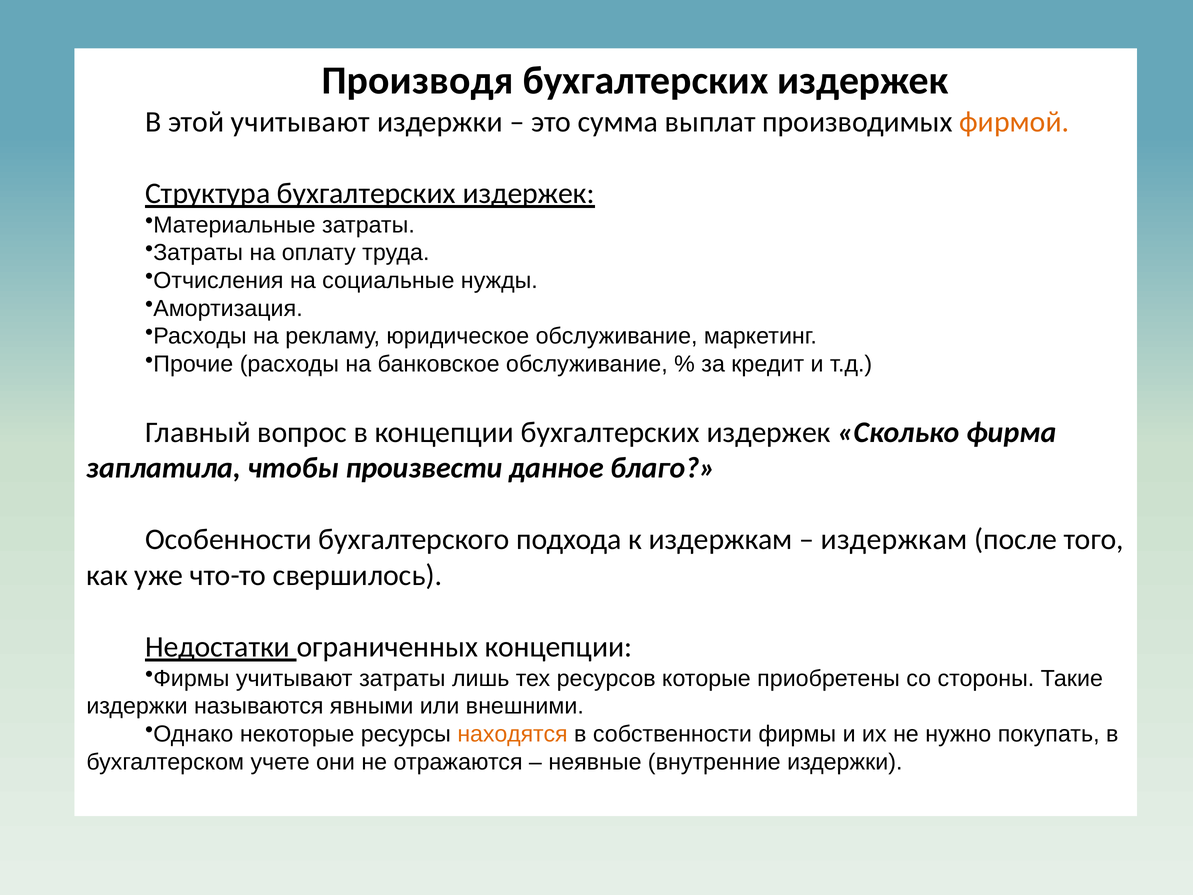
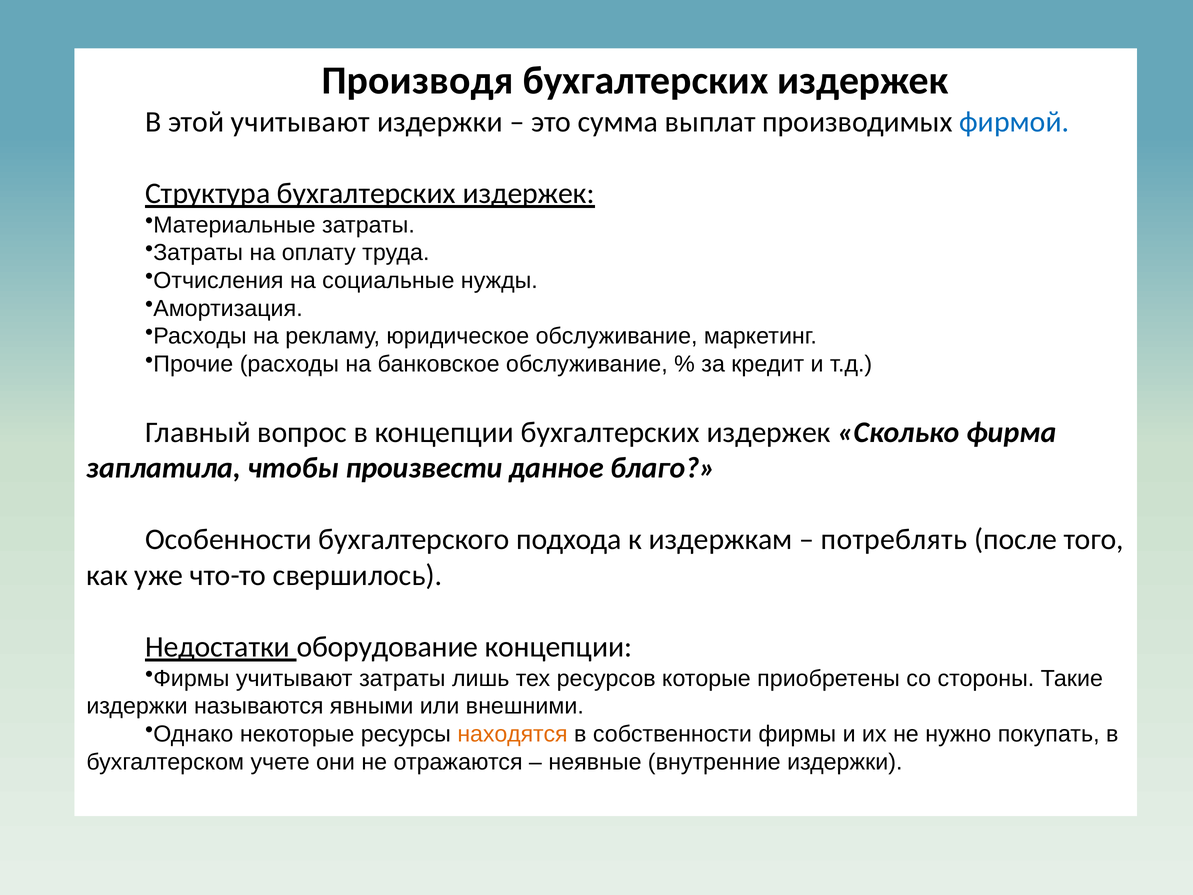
фирмой colour: orange -> blue
издержкам at (894, 540): издержкам -> потреблять
ограниченных: ограниченных -> оборудование
